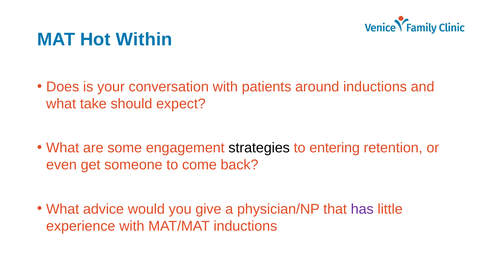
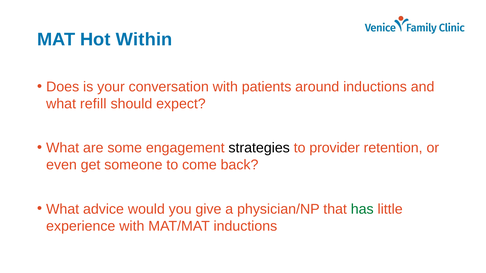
take: take -> refill
entering: entering -> provider
has colour: purple -> green
